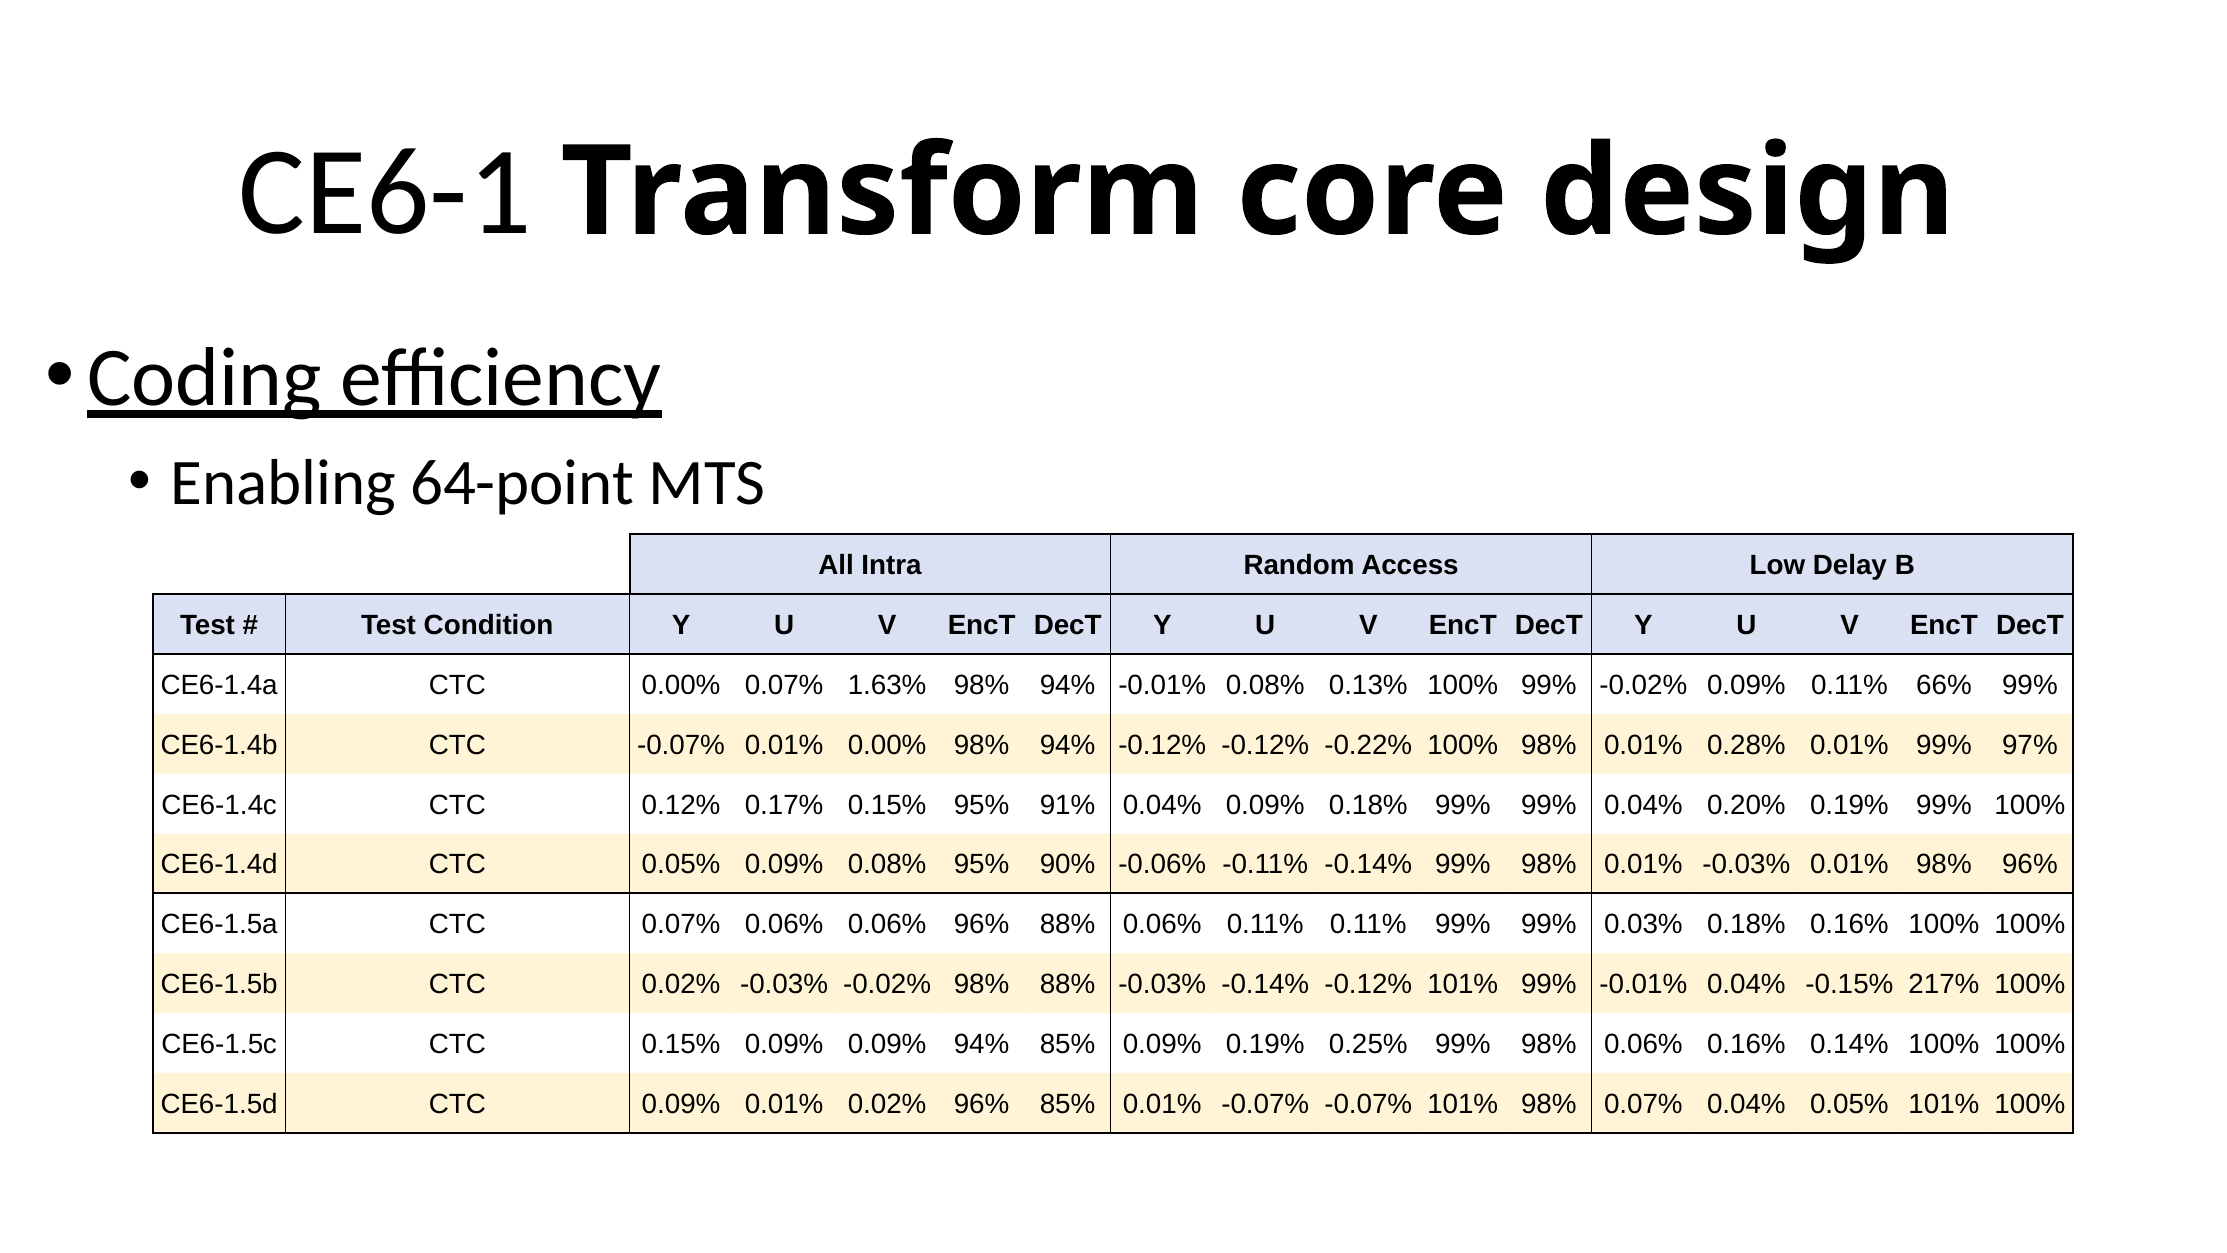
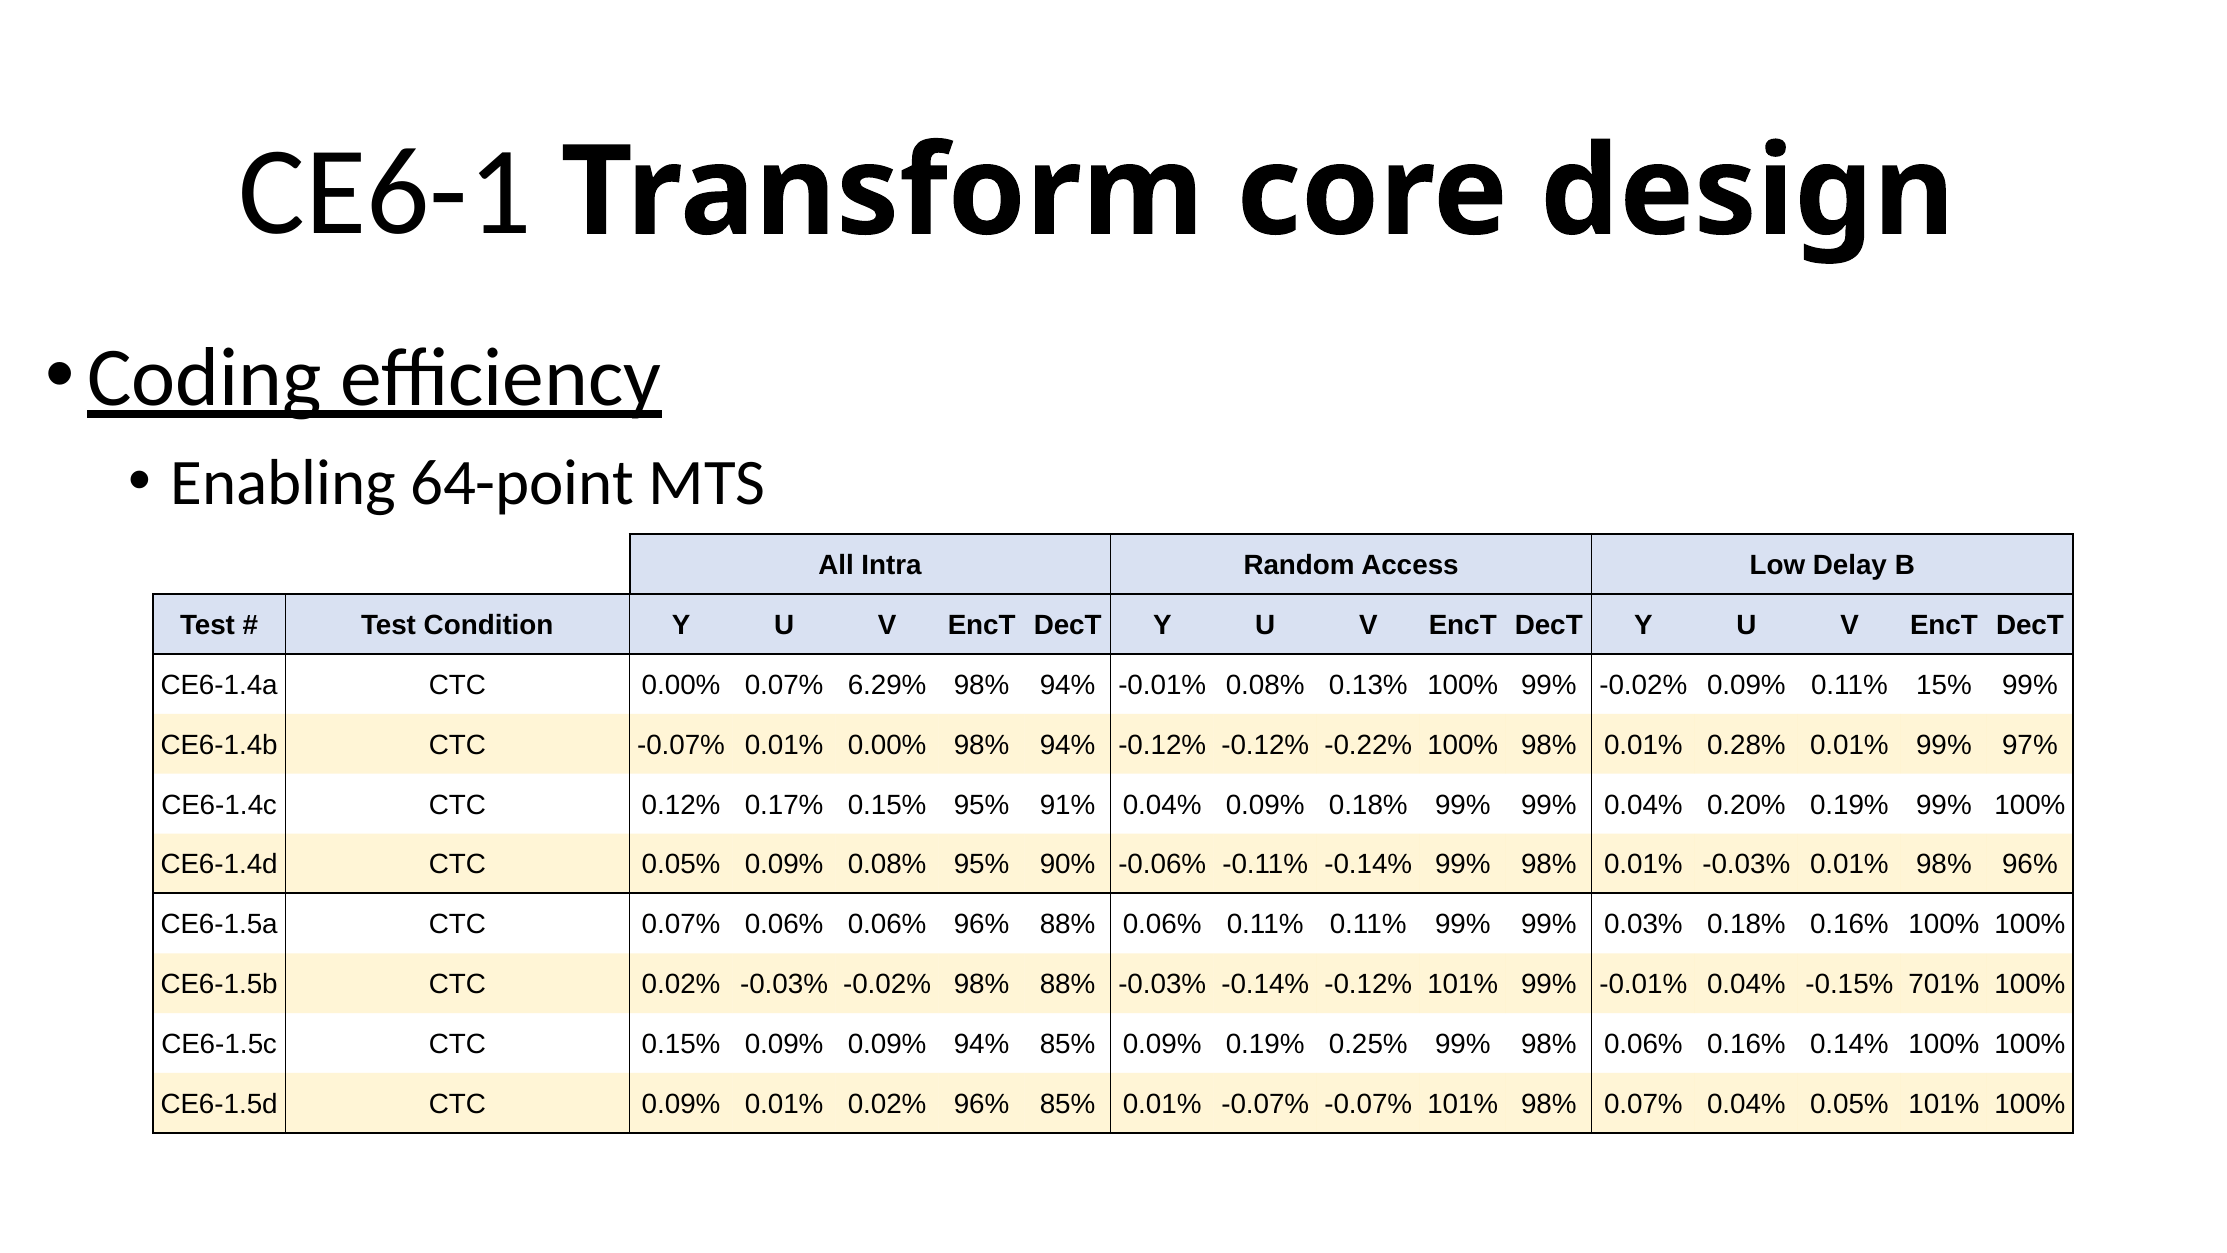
1.63%: 1.63% -> 6.29%
66%: 66% -> 15%
217%: 217% -> 701%
